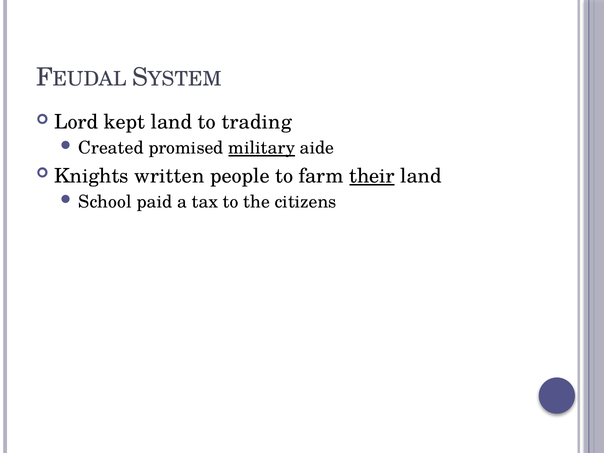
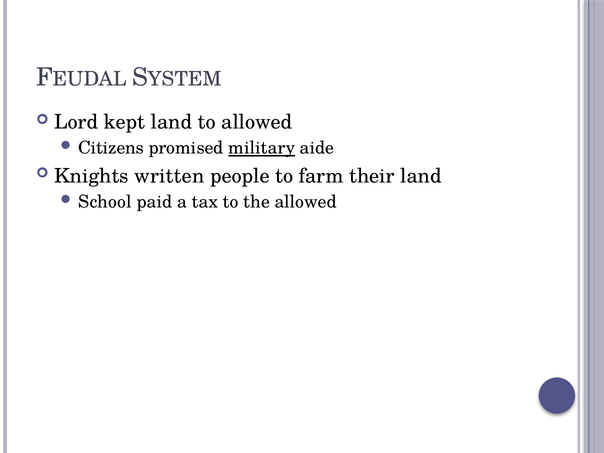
to trading: trading -> allowed
Created: Created -> Citizens
their underline: present -> none
the citizens: citizens -> allowed
